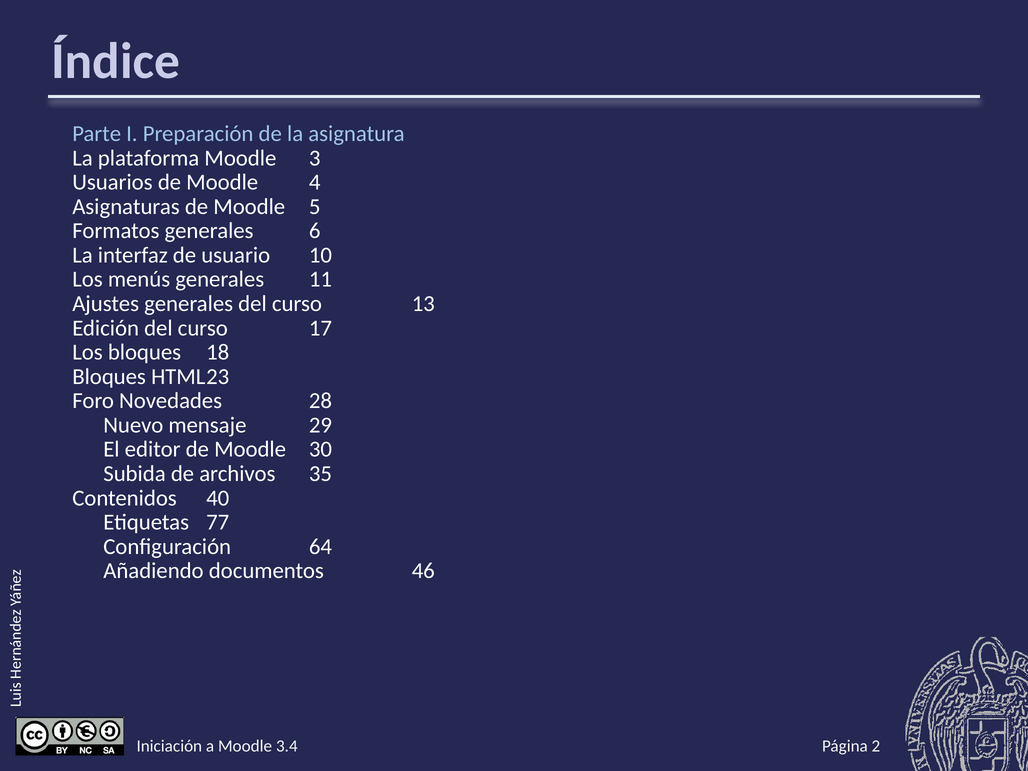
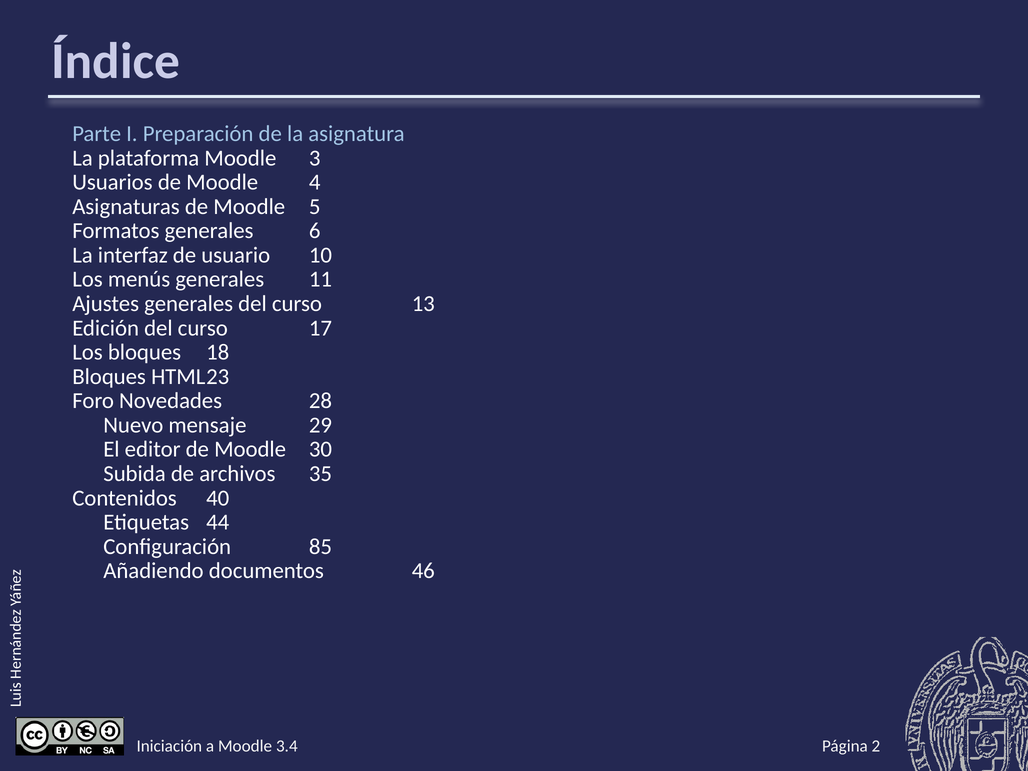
77: 77 -> 44
64: 64 -> 85
